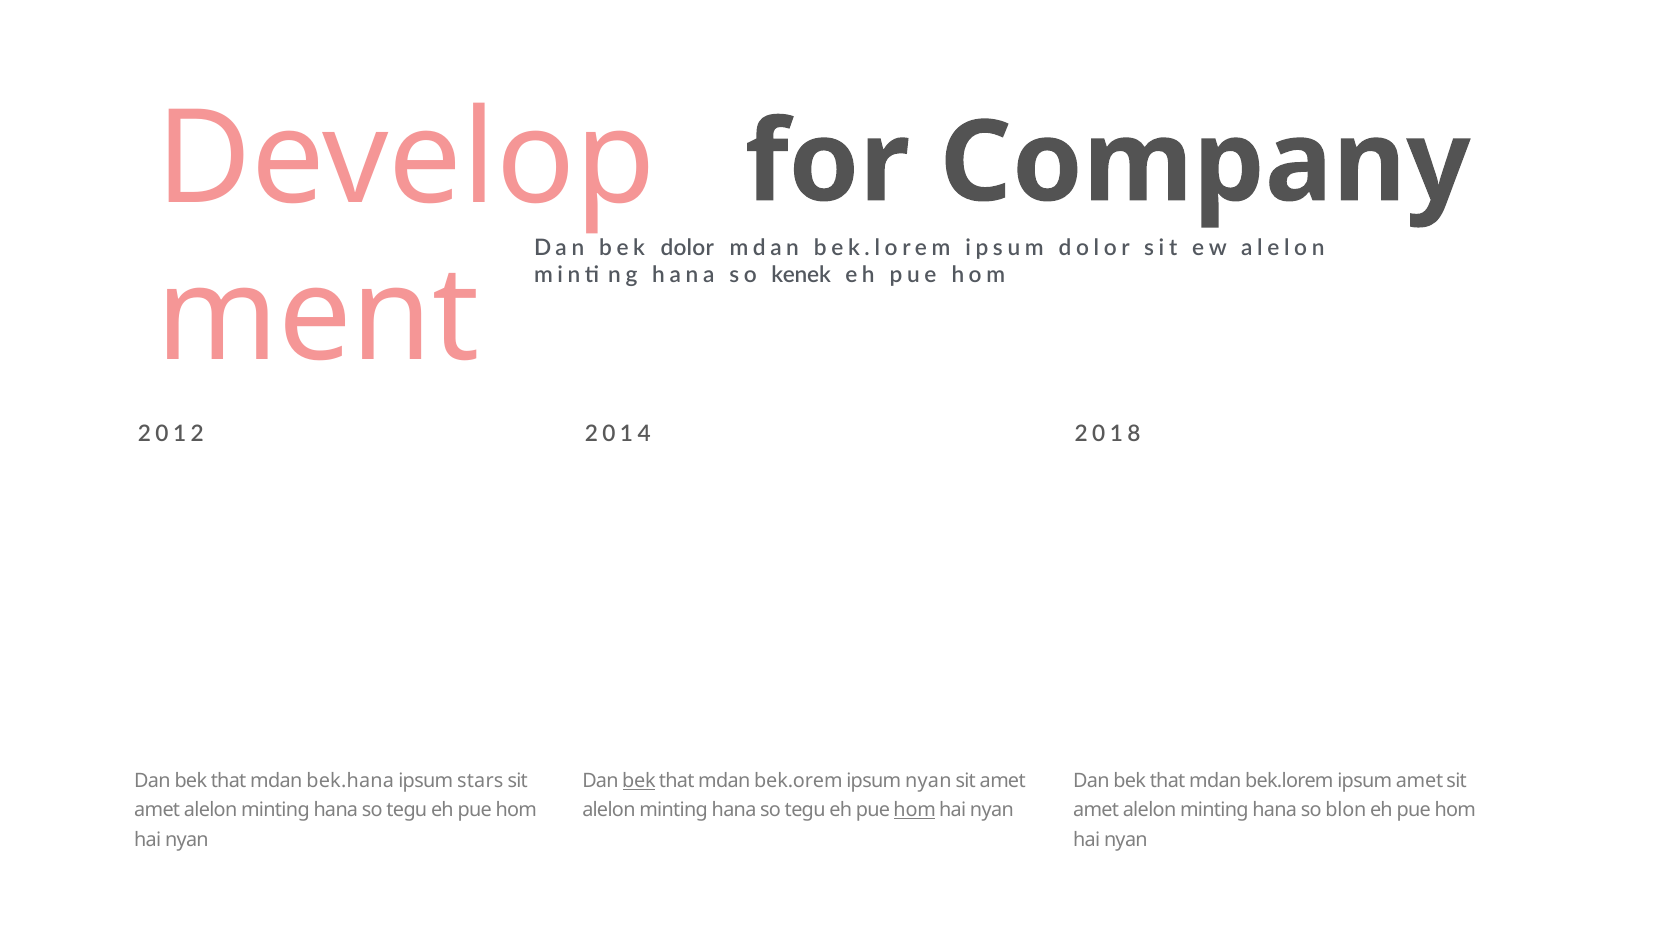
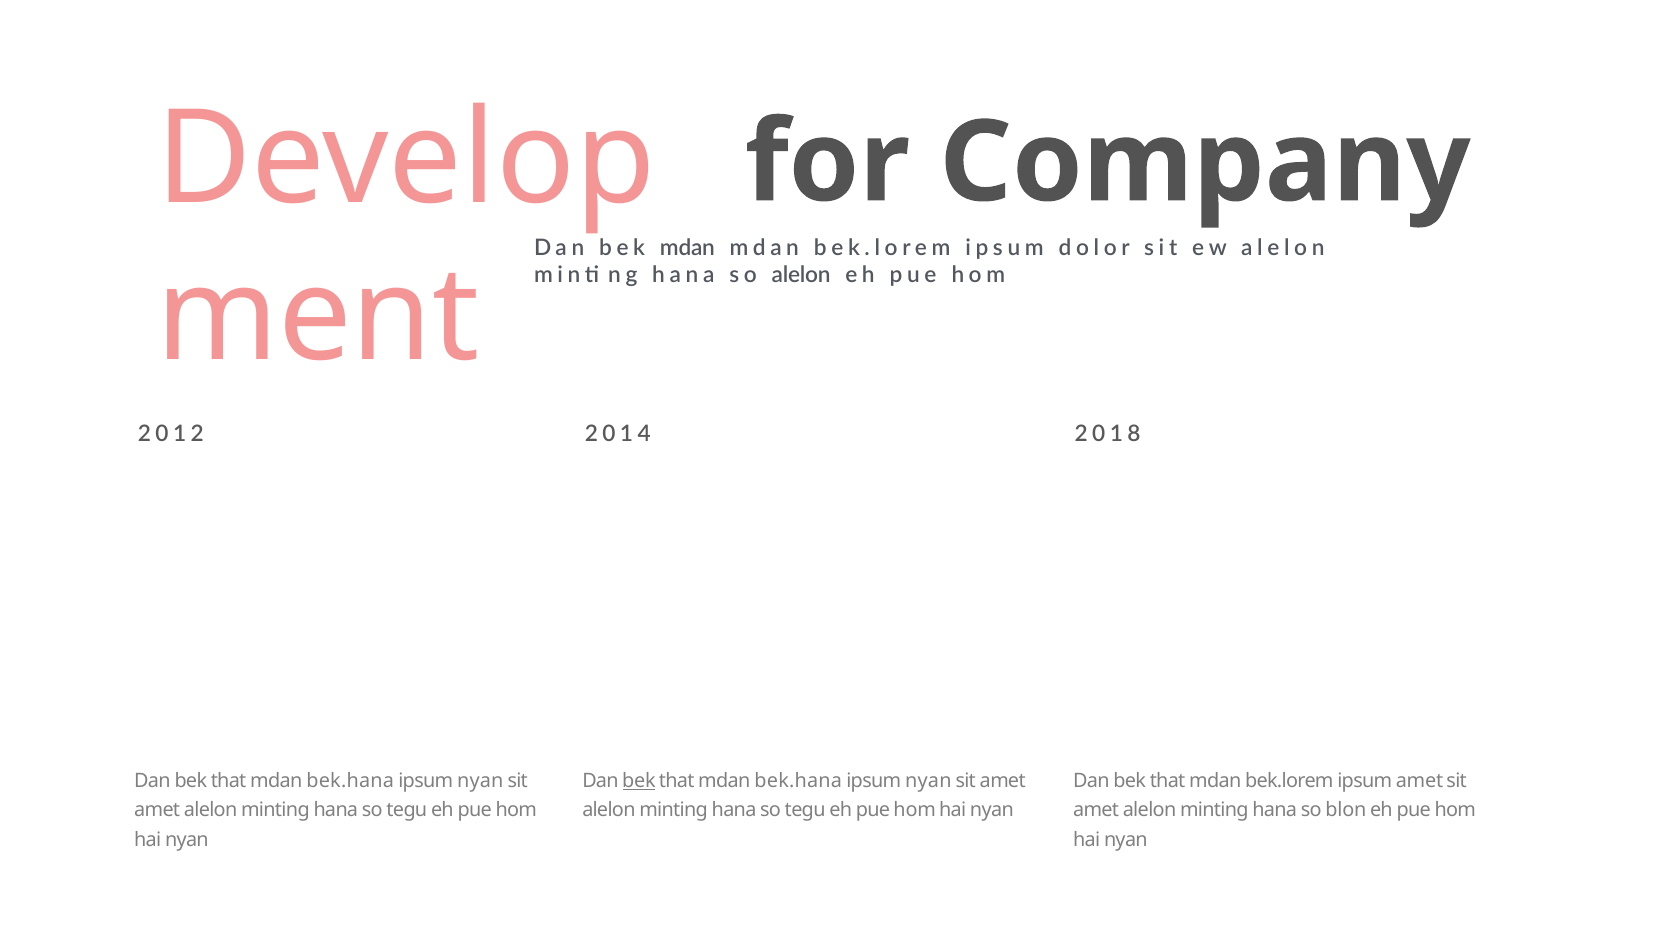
dolor at (687, 248): dolor -> mdan
so kenek: kenek -> alelon
stars at (480, 780): stars -> nyan
bek.orem at (798, 780): bek.orem -> bek.hana
hom at (915, 810) underline: present -> none
